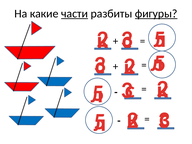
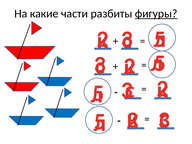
части underline: present -> none
